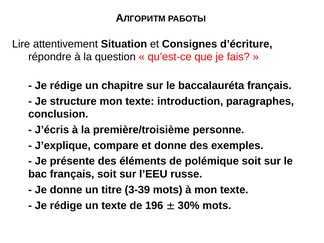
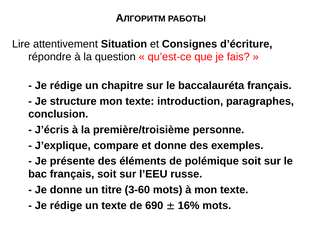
3-39: 3-39 -> 3-60
196: 196 -> 690
30%: 30% -> 16%
